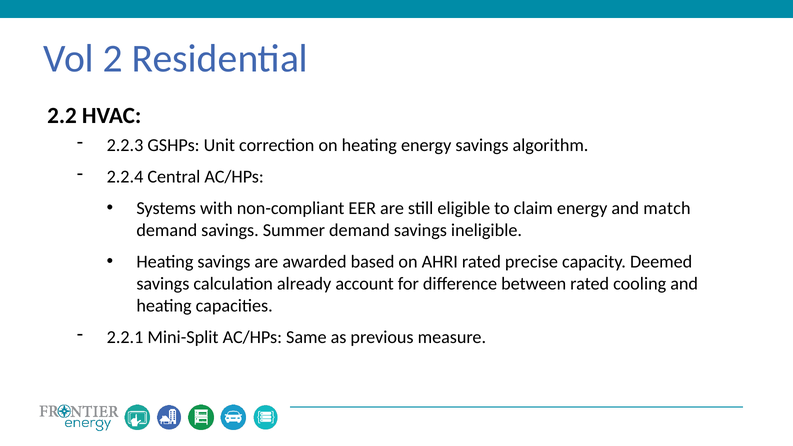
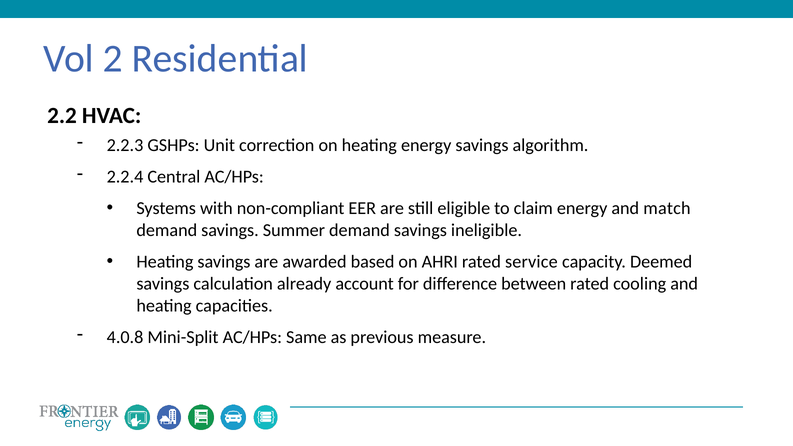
precise: precise -> service
2.2.1: 2.2.1 -> 4.0.8
